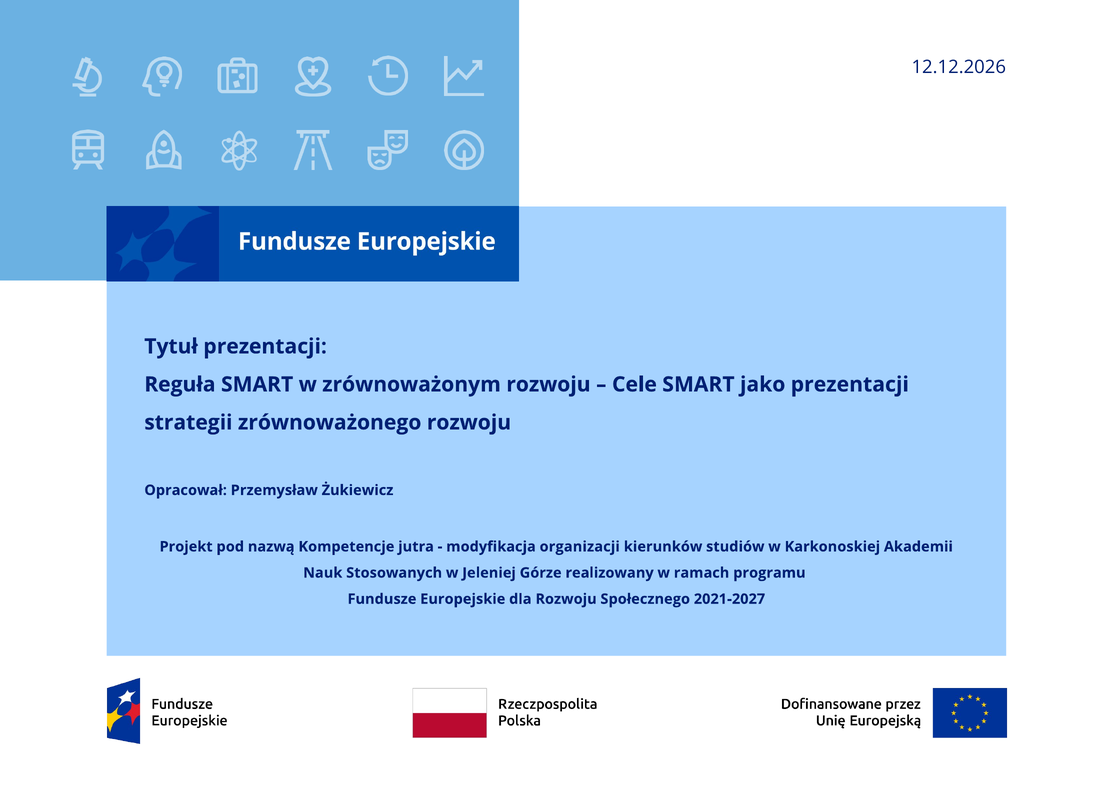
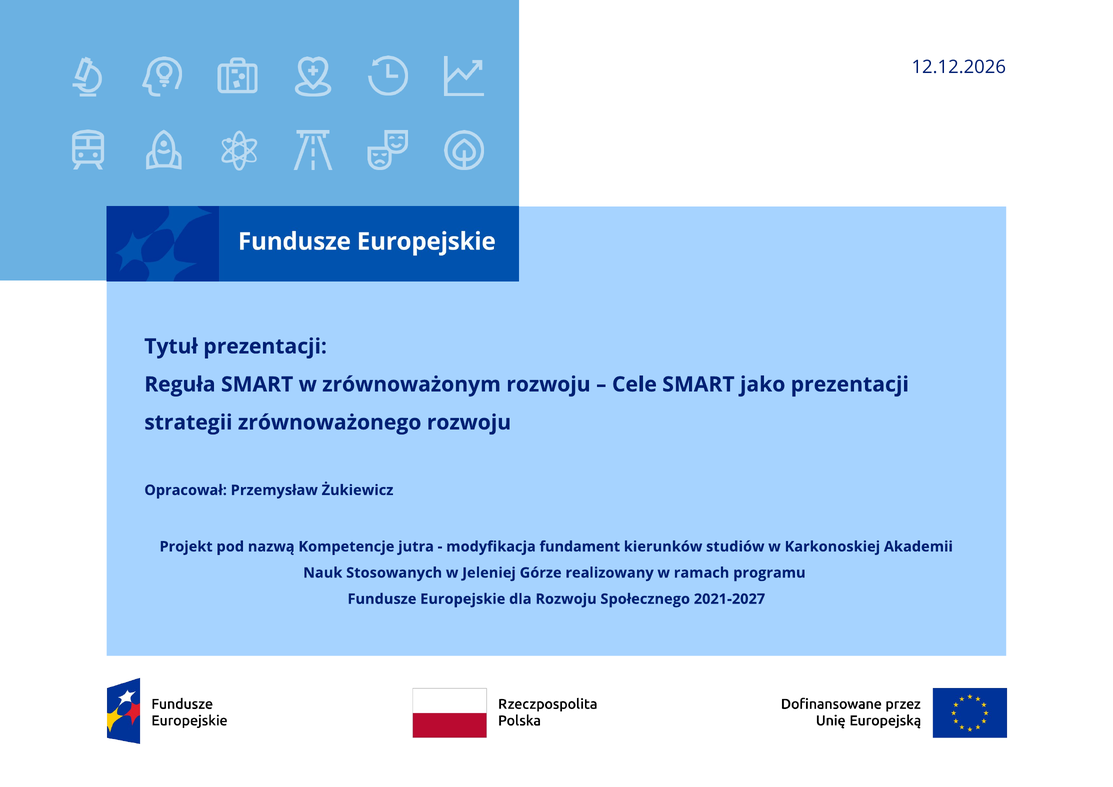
organizacji: organizacji -> fundament
